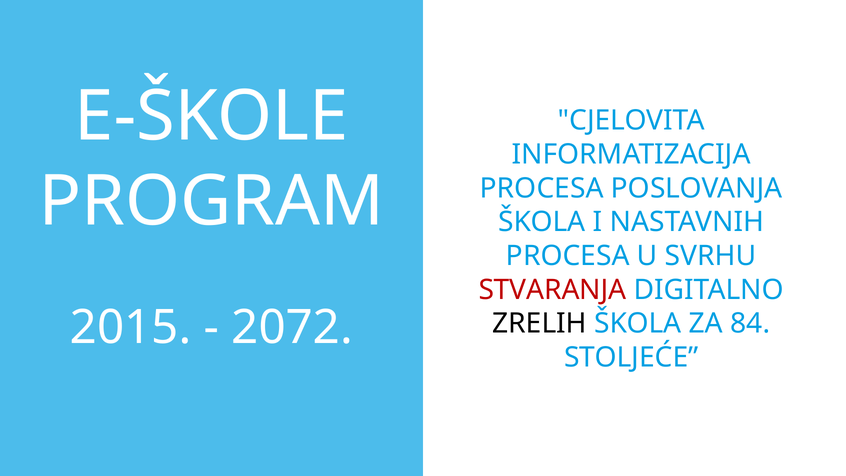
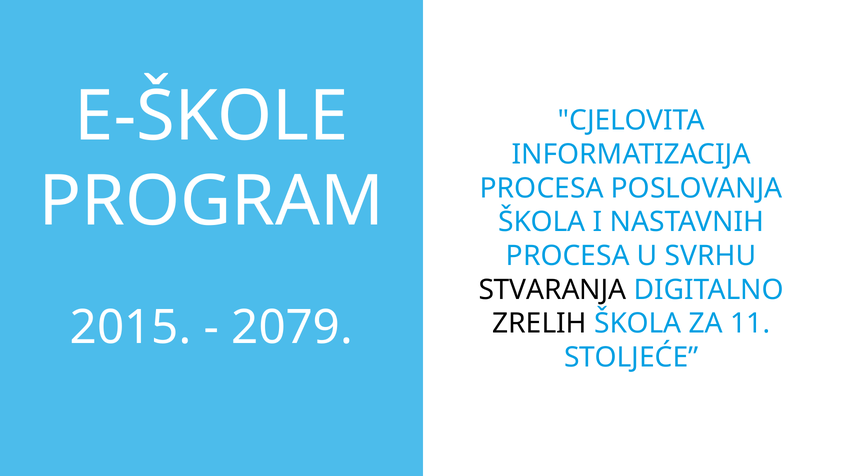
STVARANJA colour: red -> black
2072: 2072 -> 2079
84: 84 -> 11
